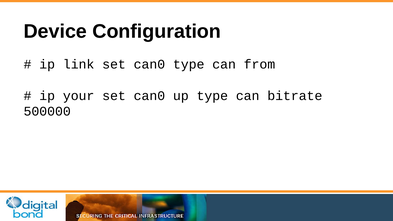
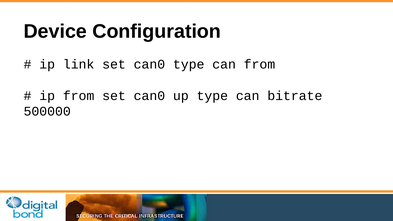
ip your: your -> from
